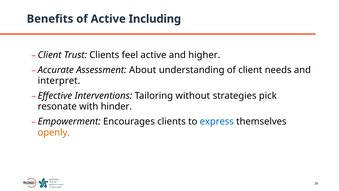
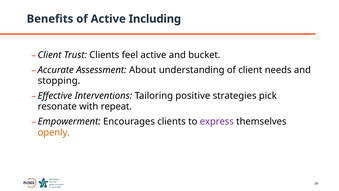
higher: higher -> bucket
interpret: interpret -> stopping
without: without -> positive
hinder: hinder -> repeat
express colour: blue -> purple
